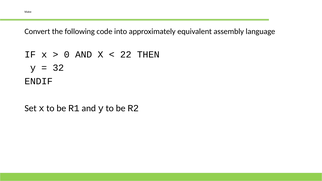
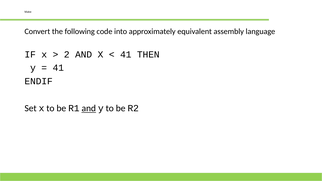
0: 0 -> 2
22 at (126, 54): 22 -> 41
32 at (58, 68): 32 -> 41
and at (89, 108) underline: none -> present
